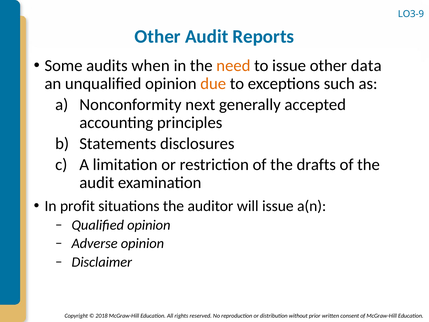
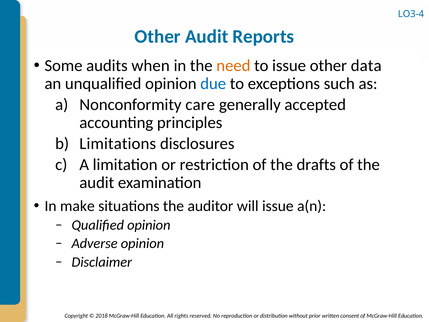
LO3-9: LO3-9 -> LO3-4
due colour: orange -> blue
next: next -> care
Statements: Statements -> Limitations
profit: profit -> make
